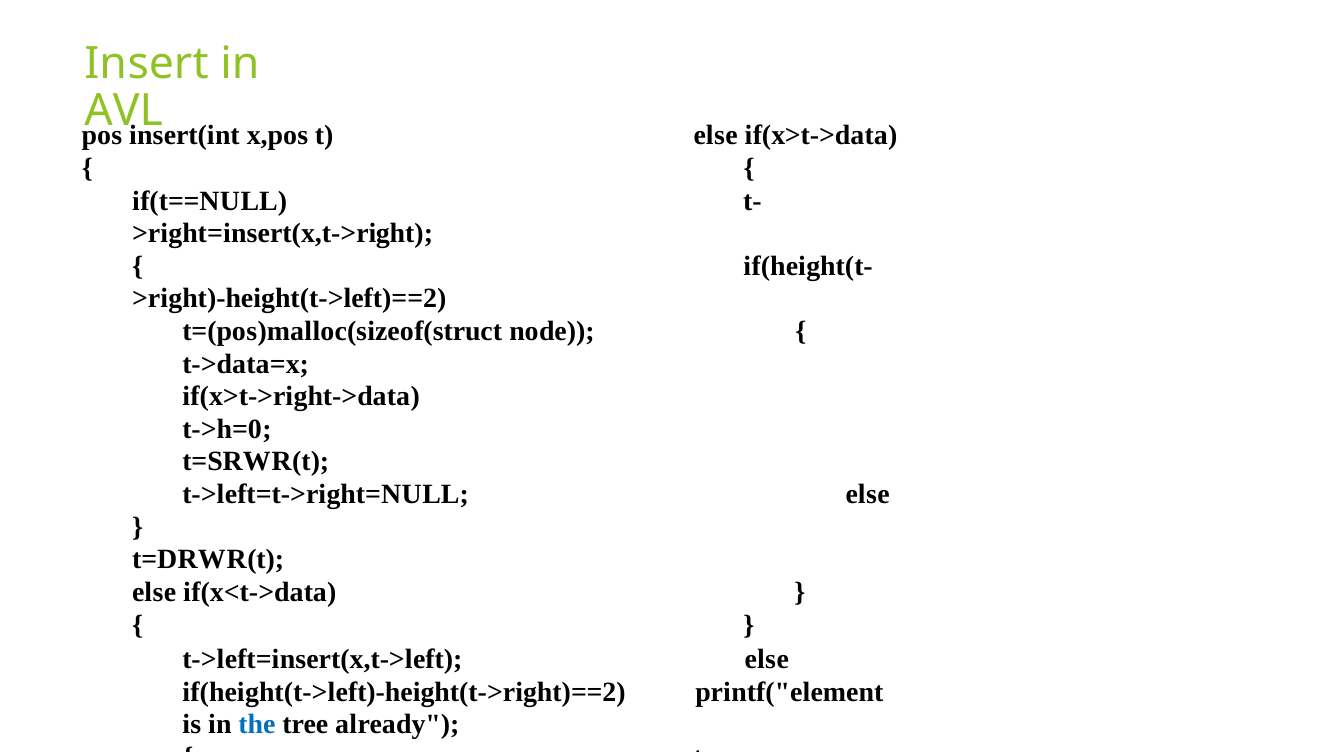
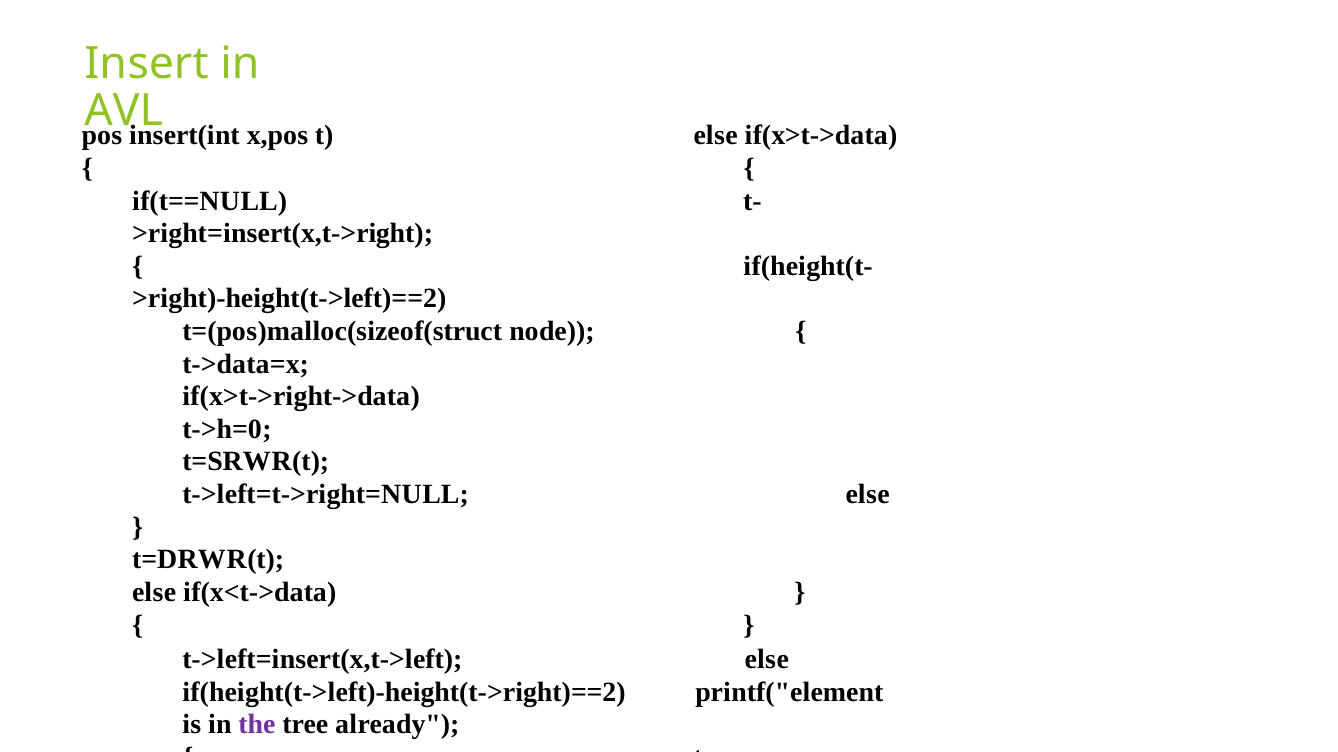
the colour: blue -> purple
